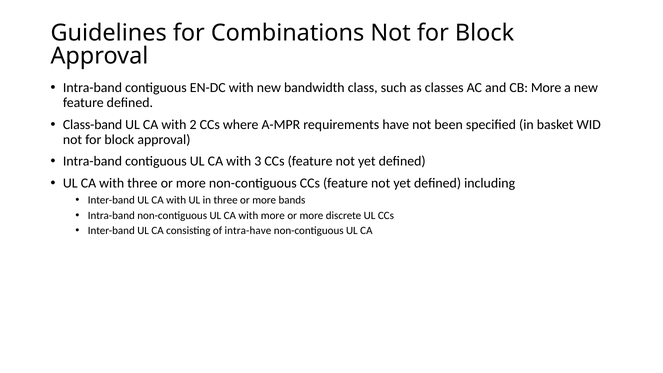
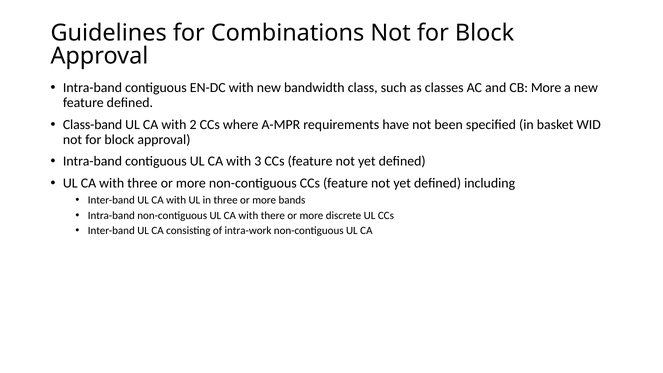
with more: more -> there
intra-have: intra-have -> intra-work
